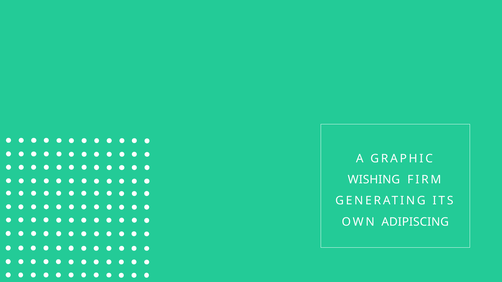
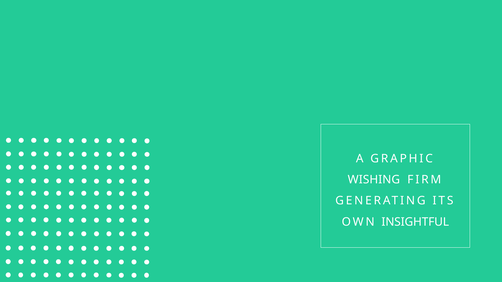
ADIPISCING: ADIPISCING -> INSIGHTFUL
